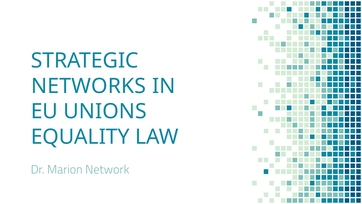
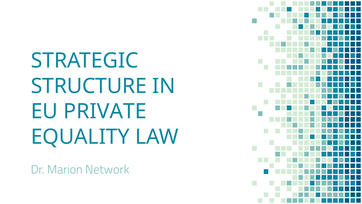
NETWORKS: NETWORKS -> STRUCTURE
UNIONS: UNIONS -> PRIVATE
